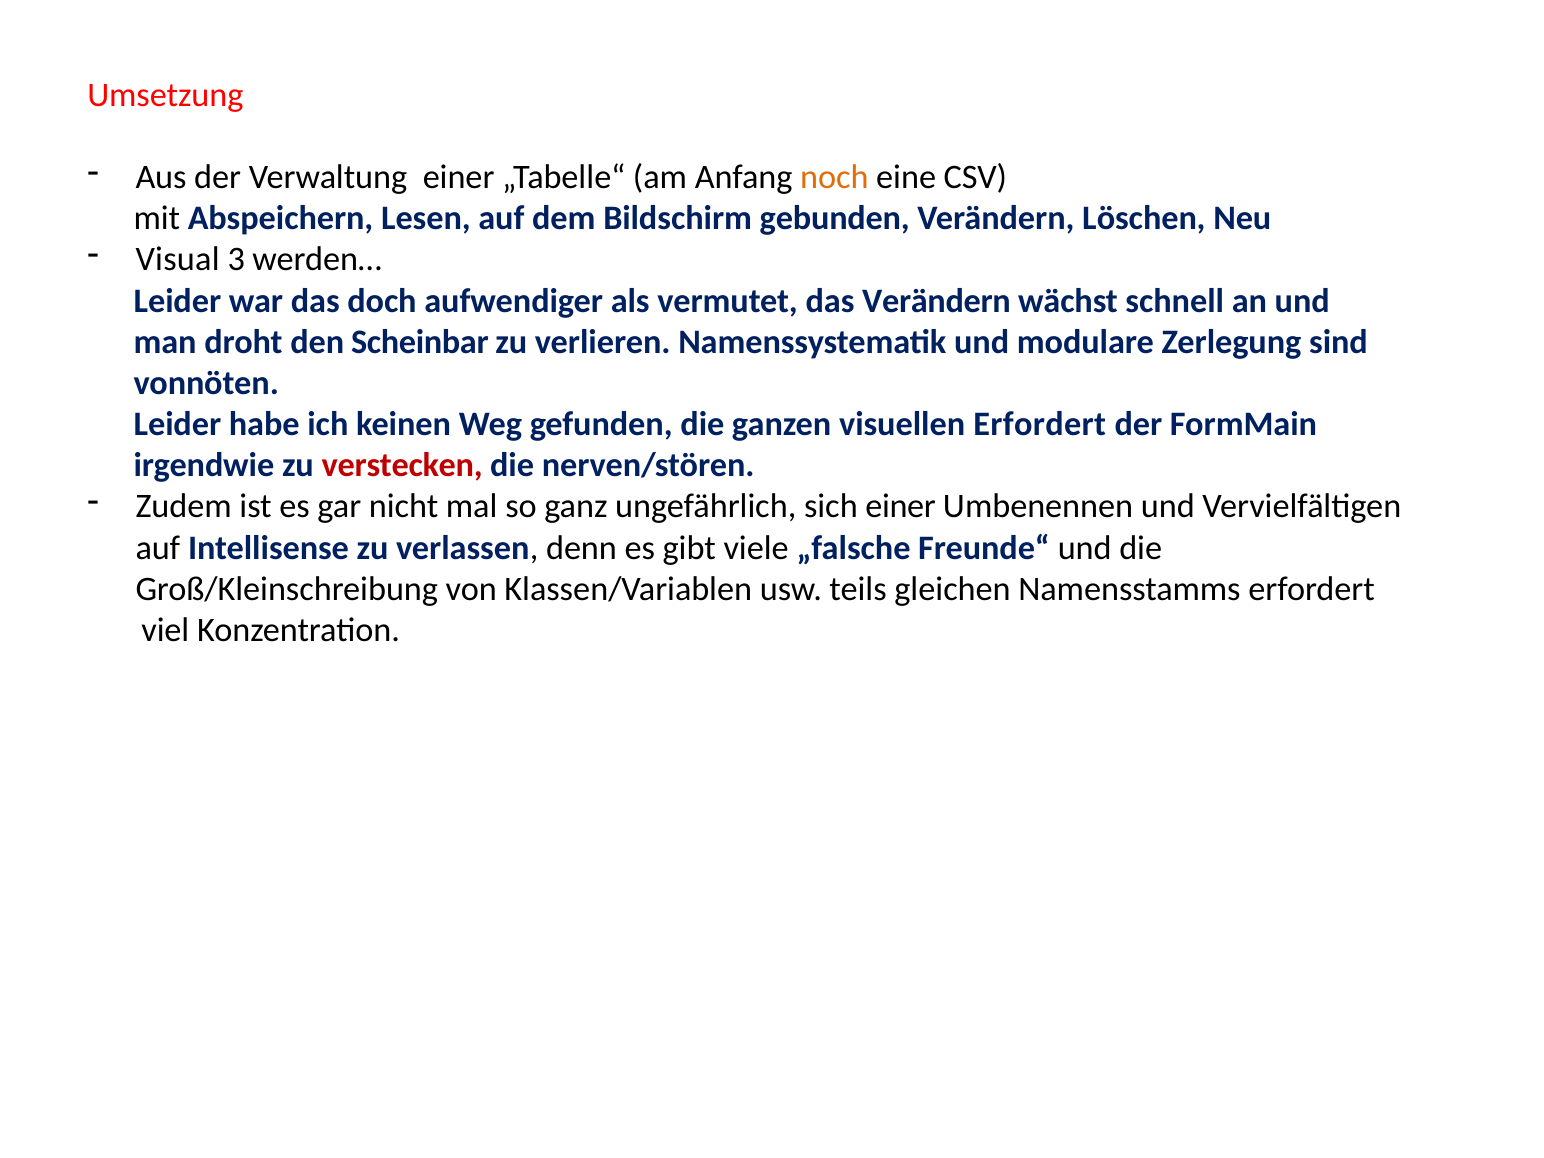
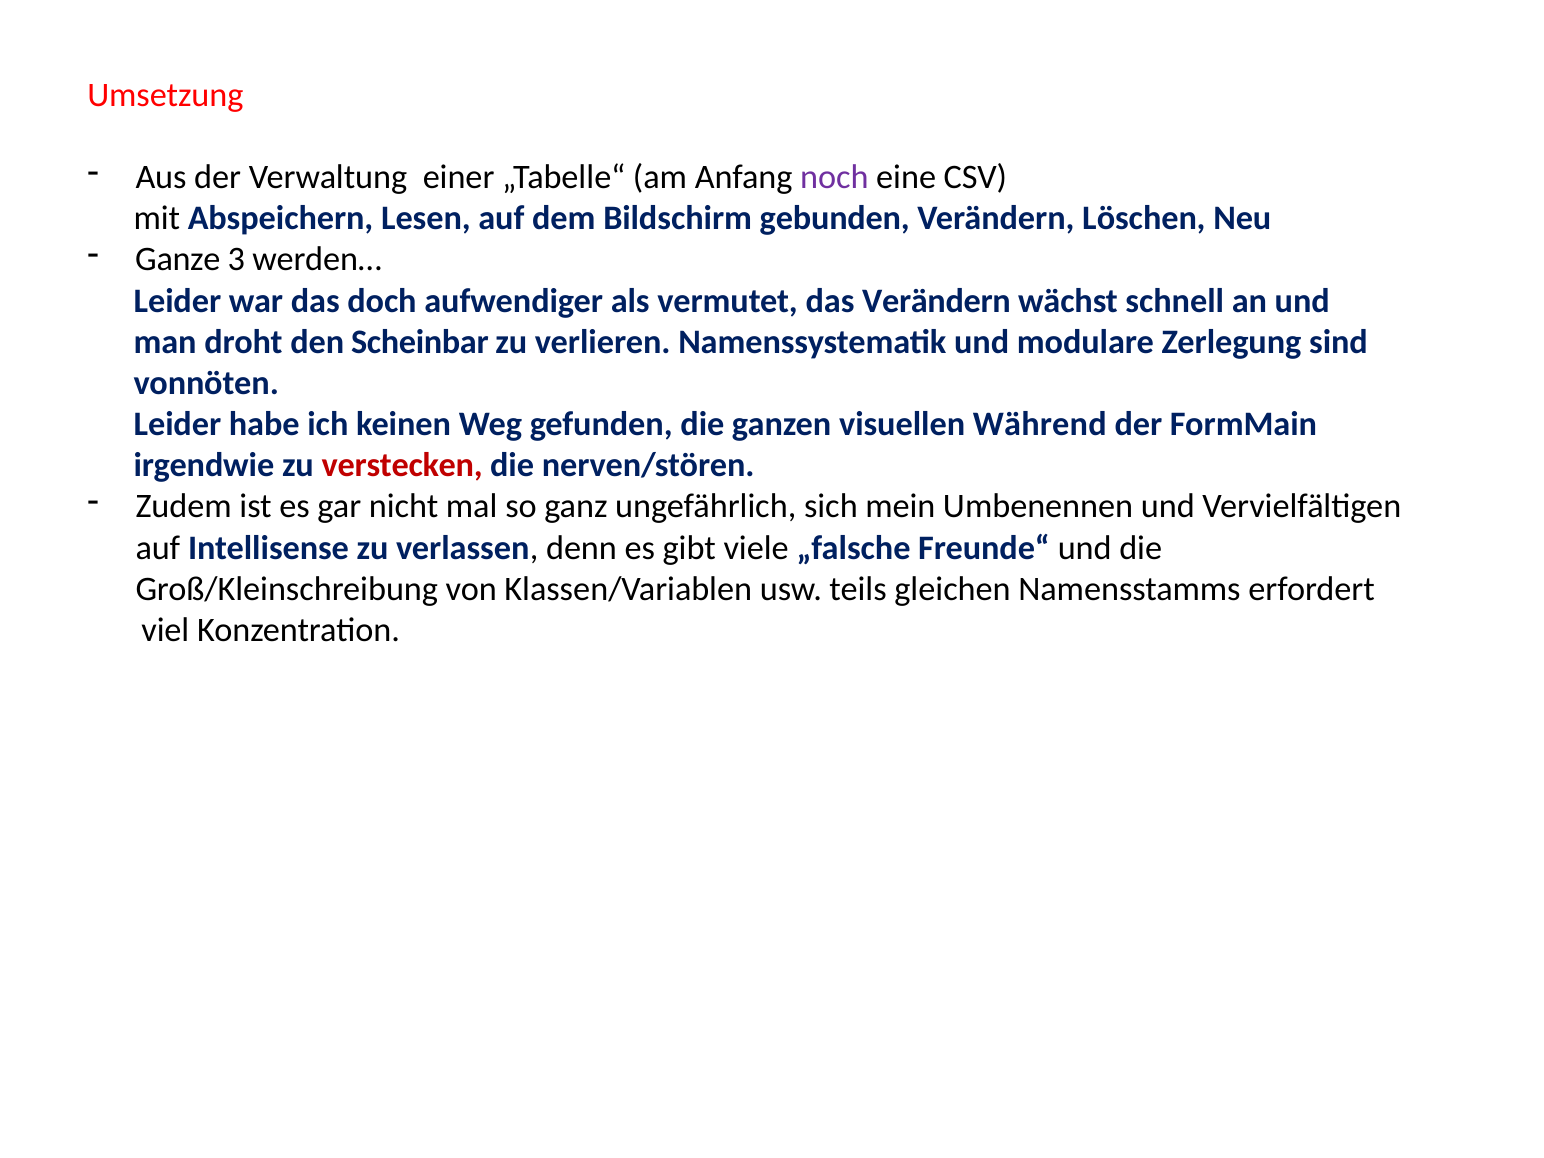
noch colour: orange -> purple
Visual: Visual -> Ganze
visuellen Erfordert: Erfordert -> Während
sich einer: einer -> mein
